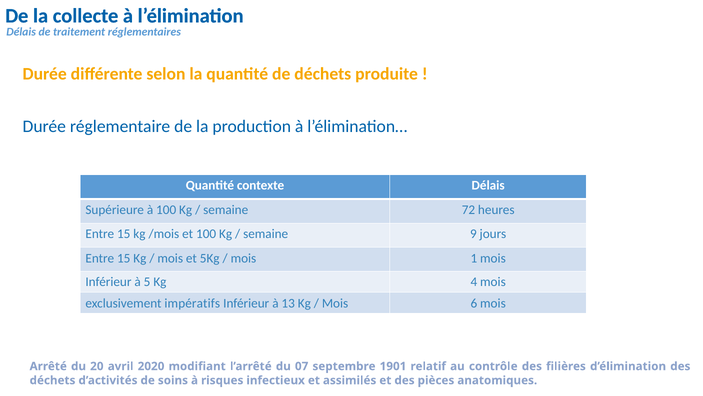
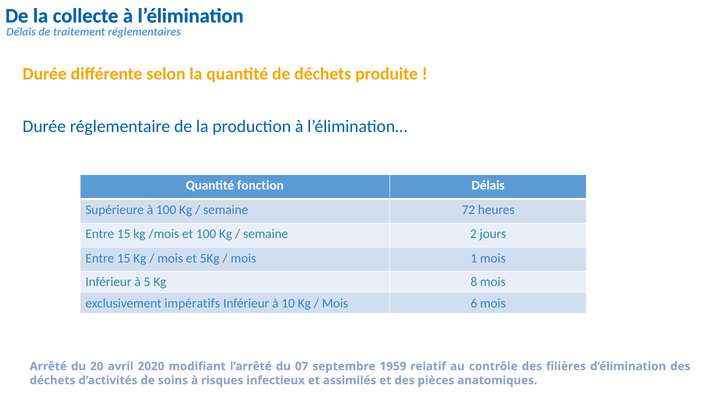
contexte: contexte -> fonction
9: 9 -> 2
4: 4 -> 8
13: 13 -> 10
1901: 1901 -> 1959
